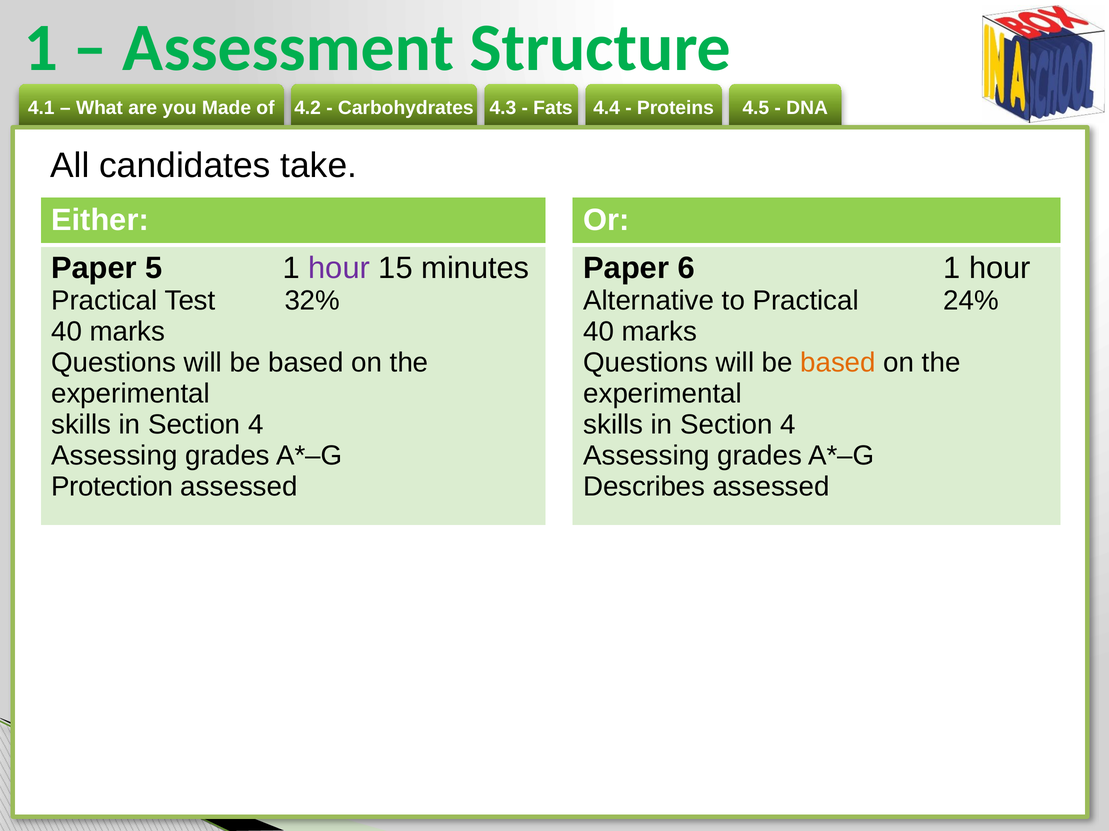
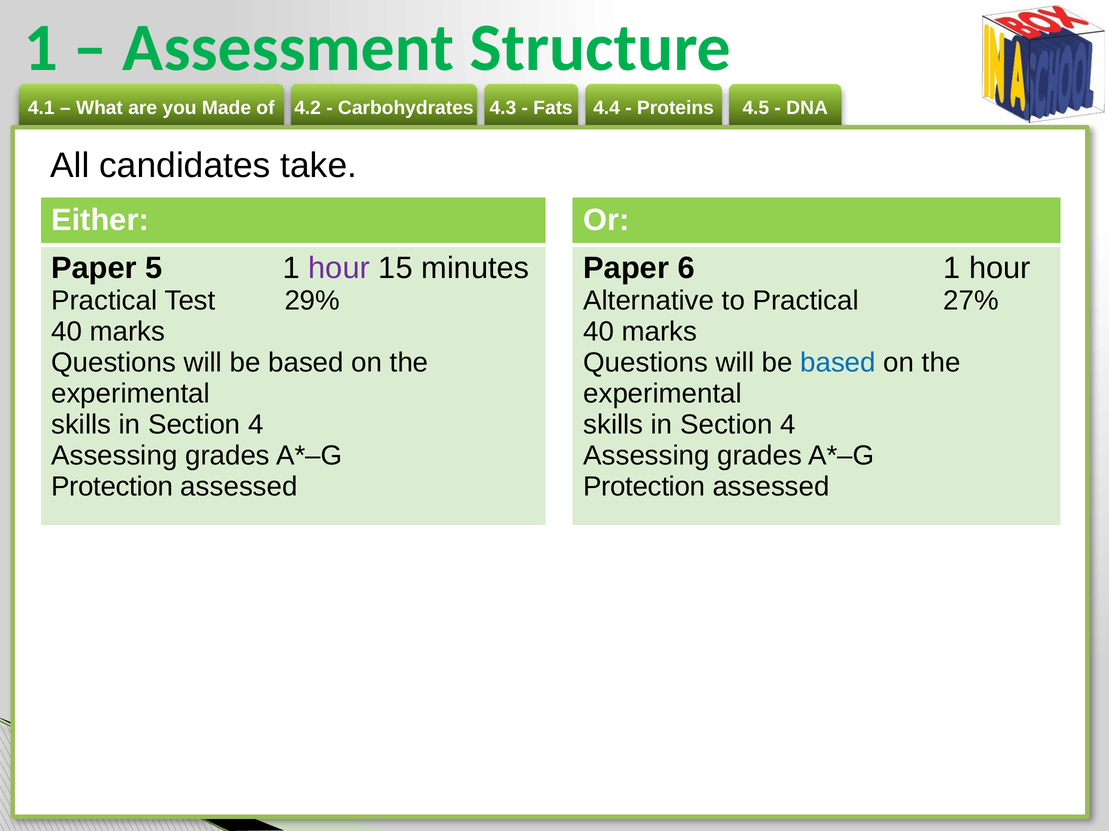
32%: 32% -> 29%
24%: 24% -> 27%
based at (838, 363) colour: orange -> blue
Describes at (644, 487): Describes -> Protection
